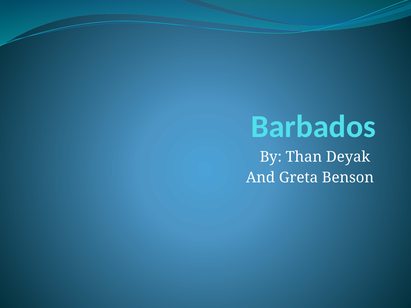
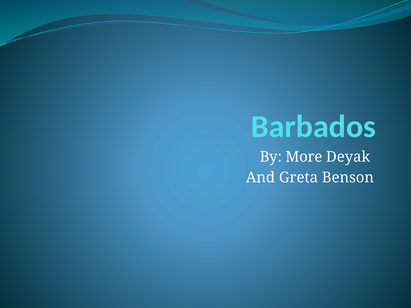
Than: Than -> More
